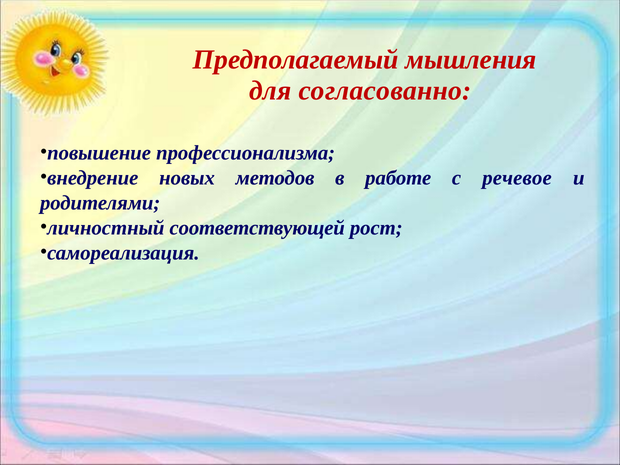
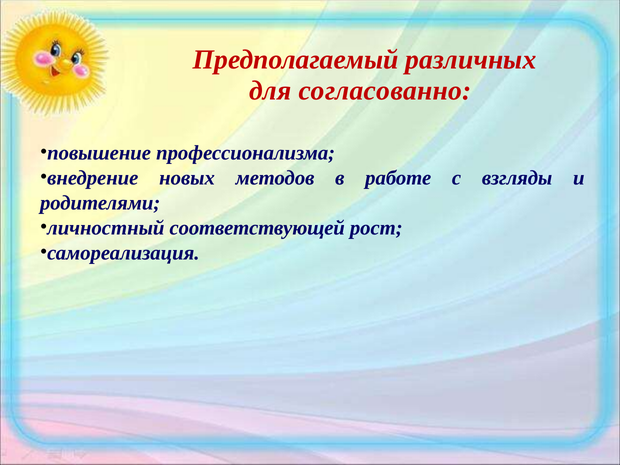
мышления: мышления -> различных
речевое: речевое -> взгляды
